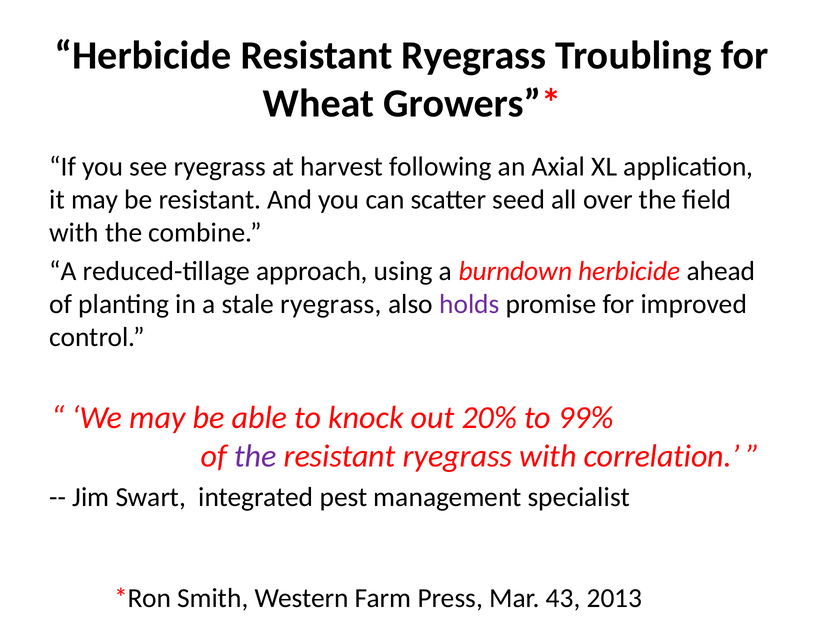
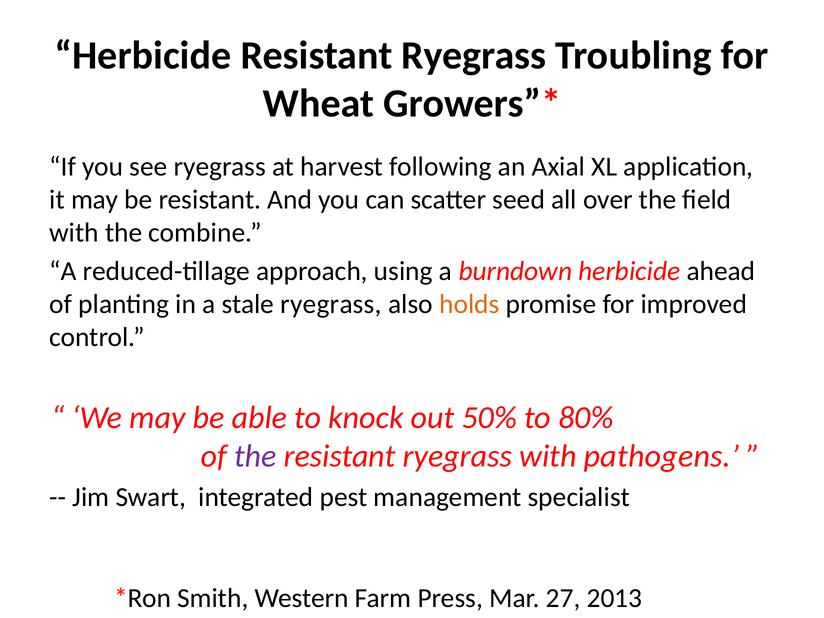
holds colour: purple -> orange
20%: 20% -> 50%
99%: 99% -> 80%
correlation: correlation -> pathogens
43: 43 -> 27
